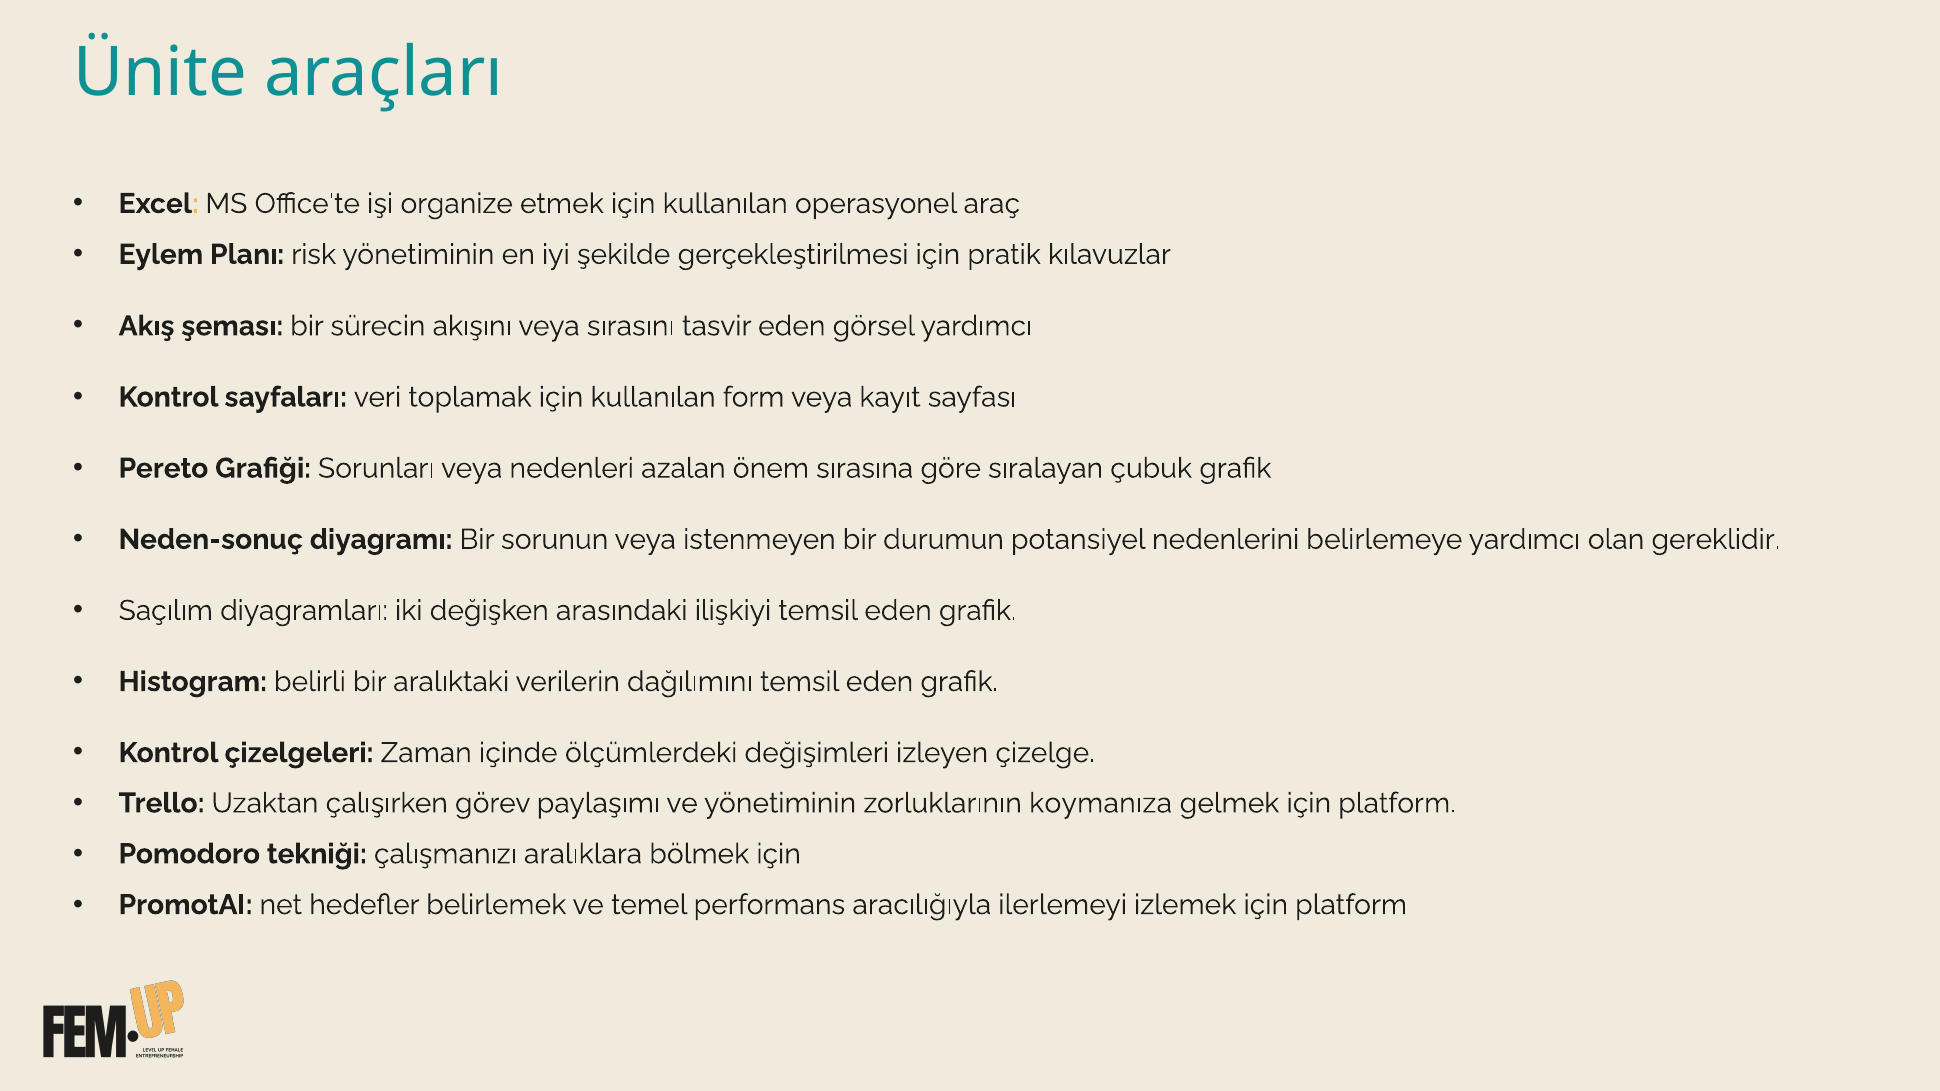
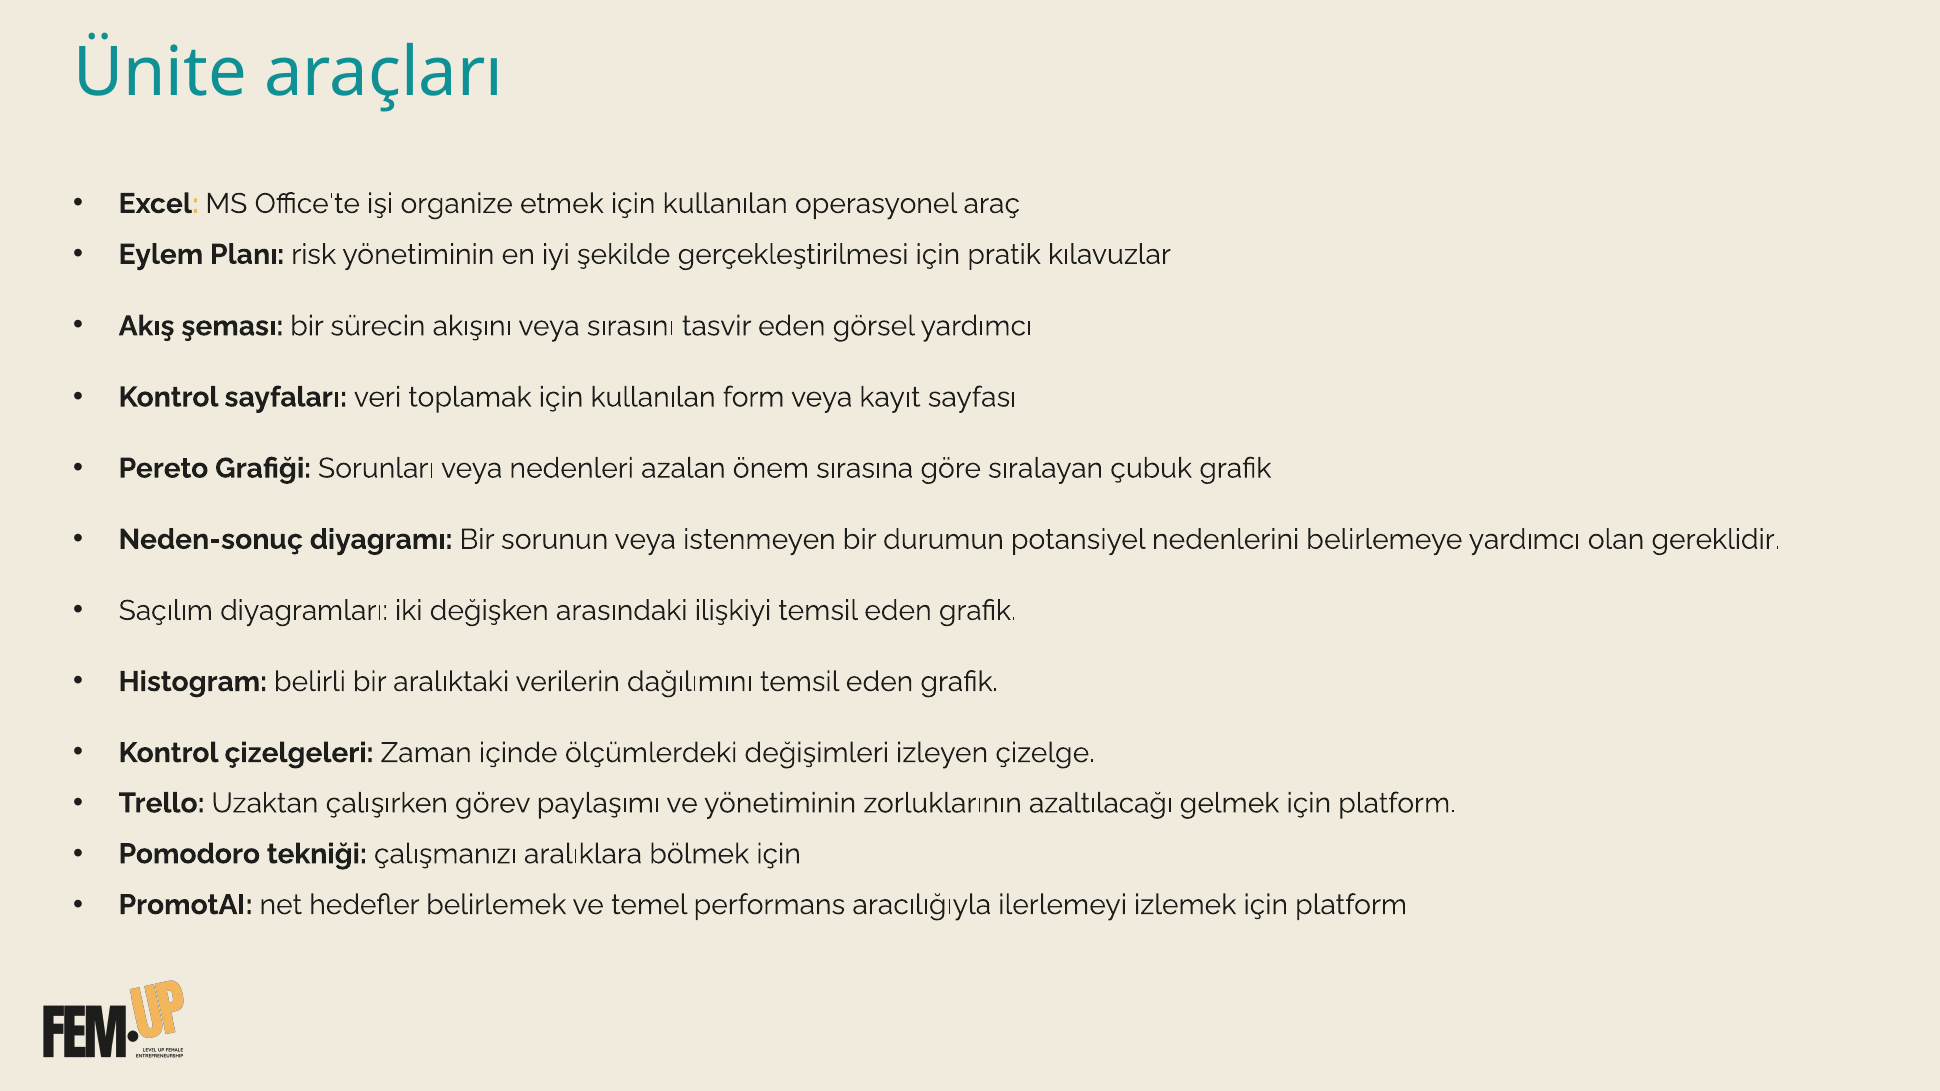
koymanıza: koymanıza -> azaltılacağı
